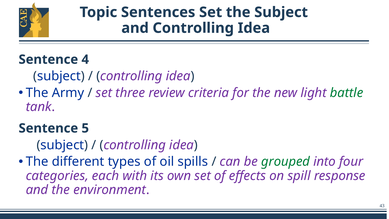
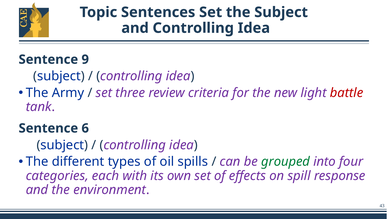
4: 4 -> 9
battle colour: green -> red
5: 5 -> 6
